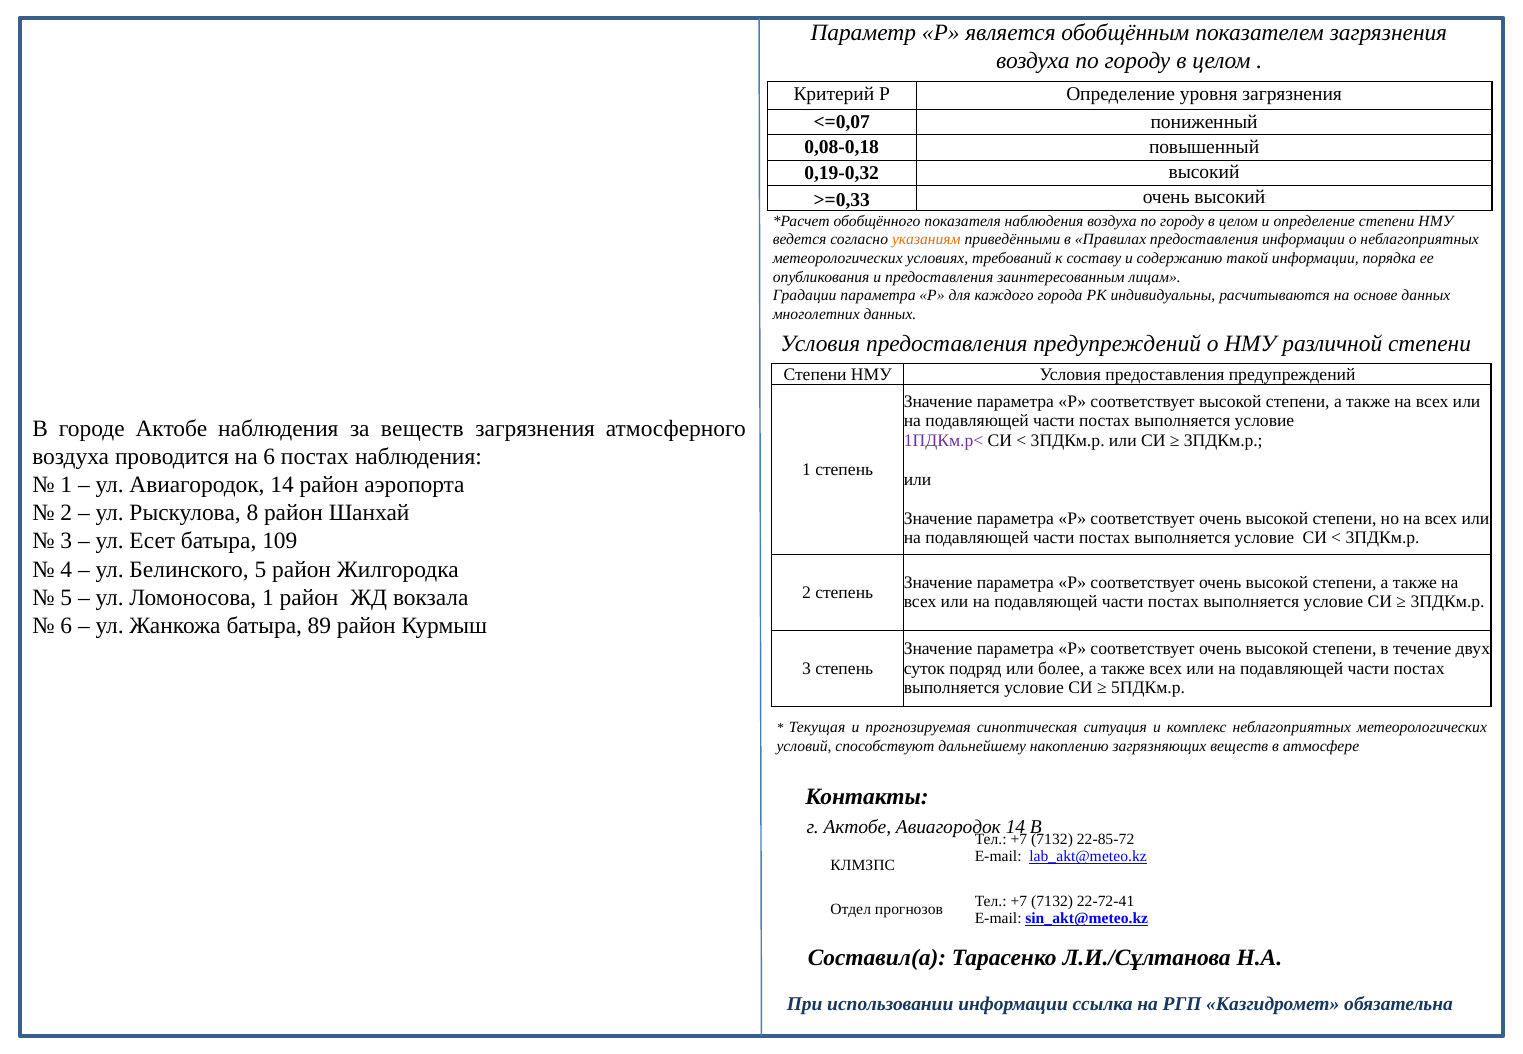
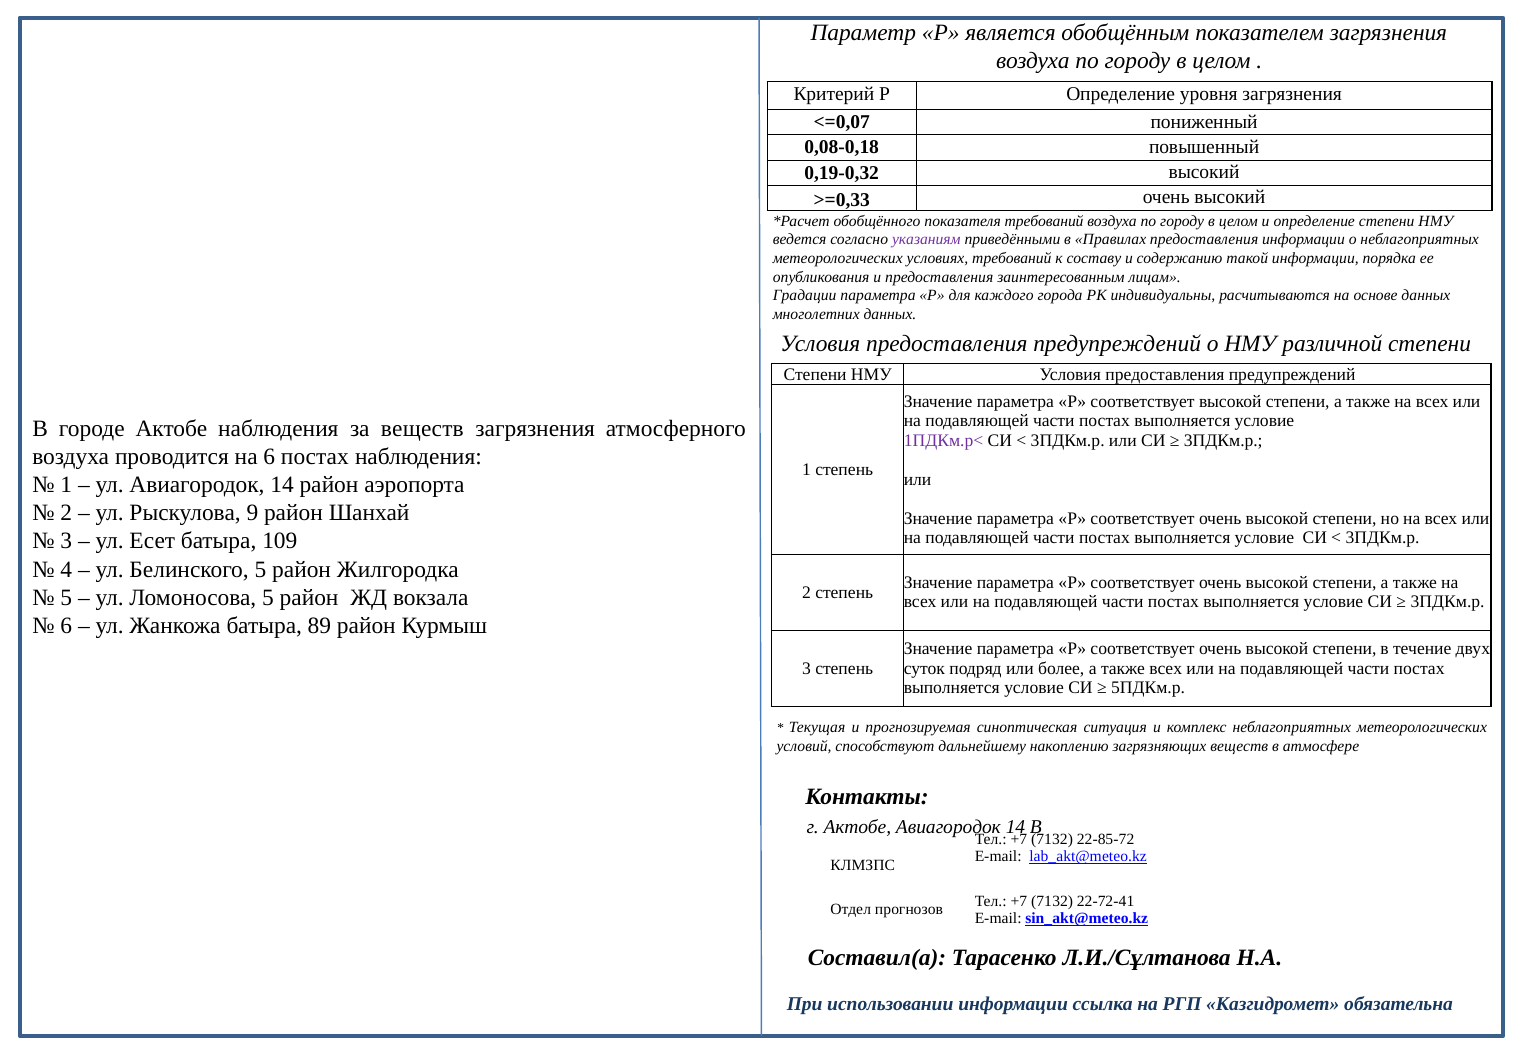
показателя наблюдения: наблюдения -> требований
указаниям colour: orange -> purple
8: 8 -> 9
Ломоносова 1: 1 -> 5
